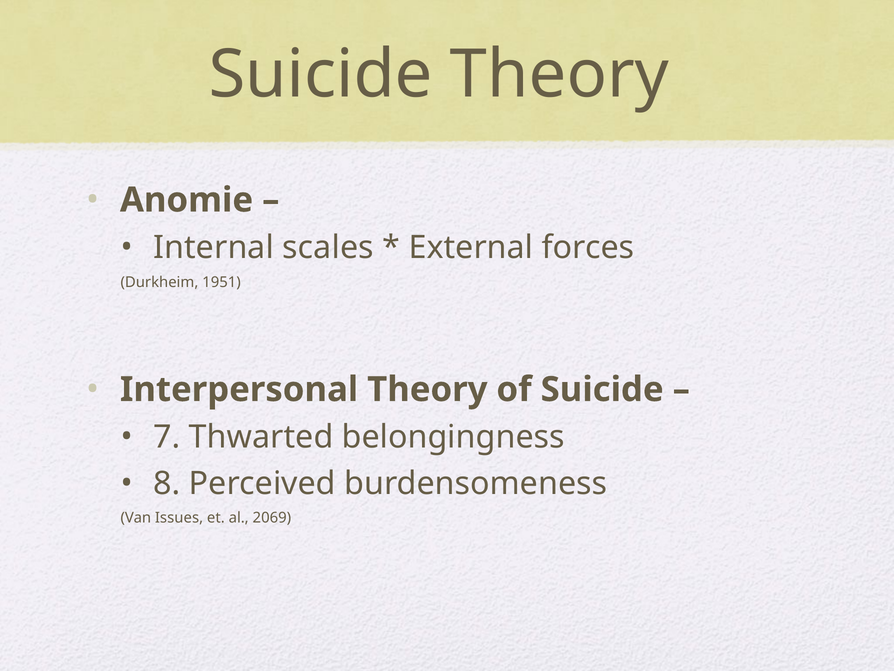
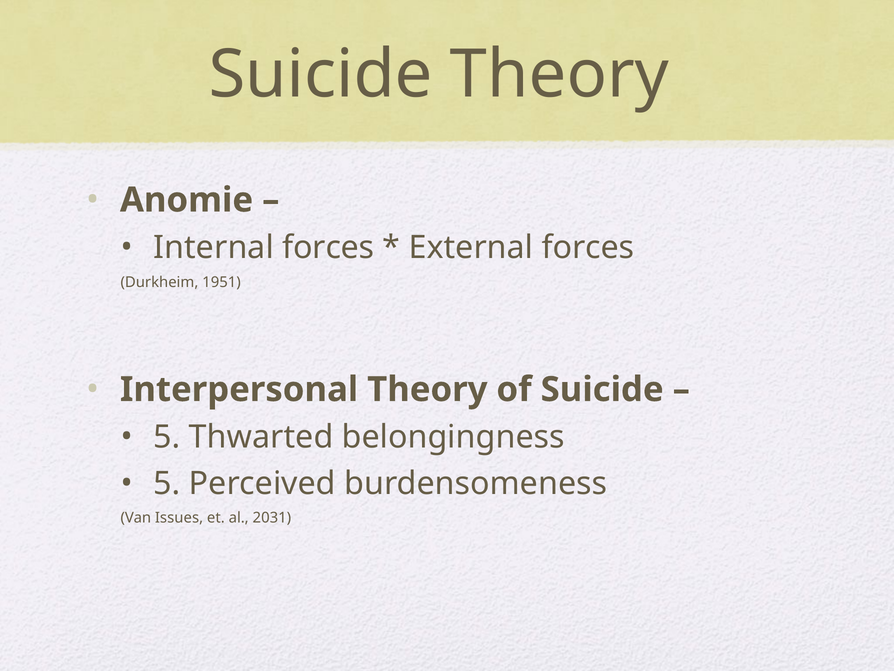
Internal scales: scales -> forces
7 at (167, 437): 7 -> 5
8 at (167, 483): 8 -> 5
2069: 2069 -> 2031
